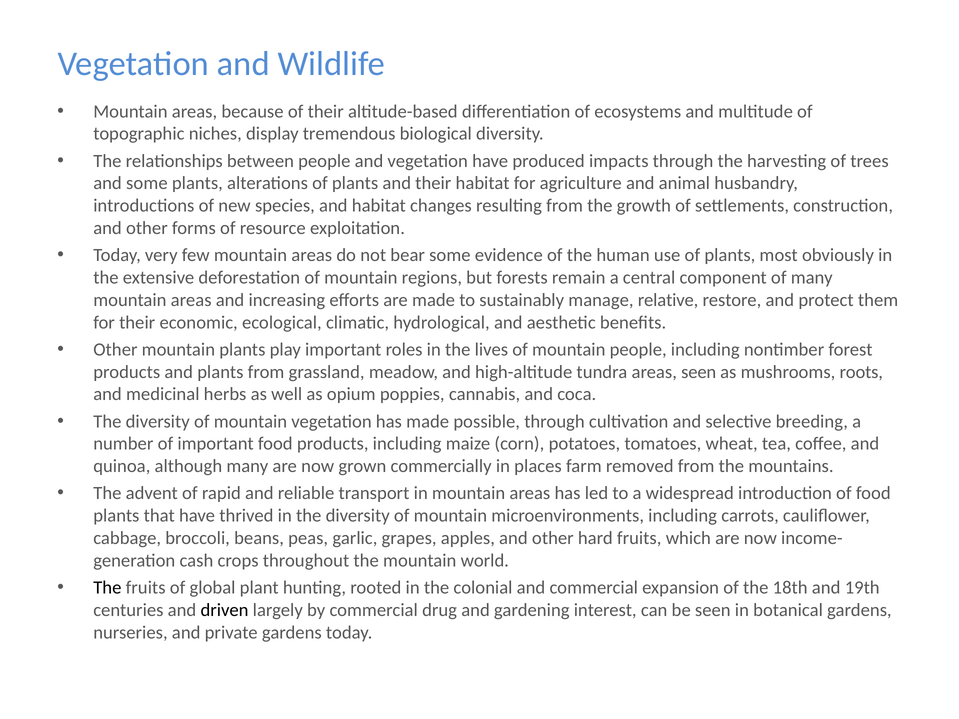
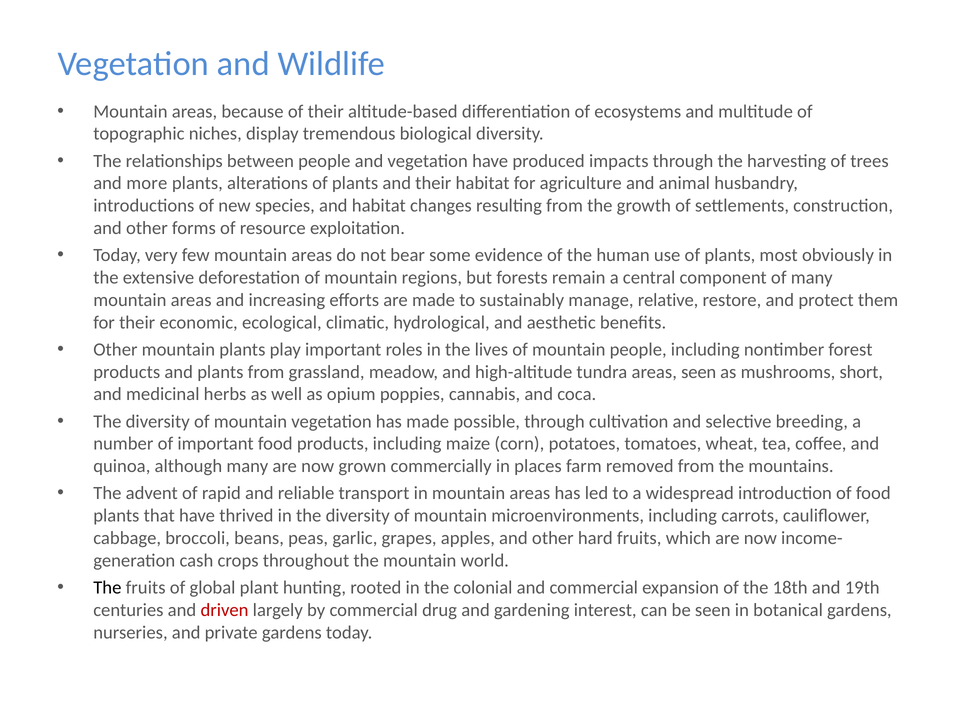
and some: some -> more
roots: roots -> short
driven colour: black -> red
